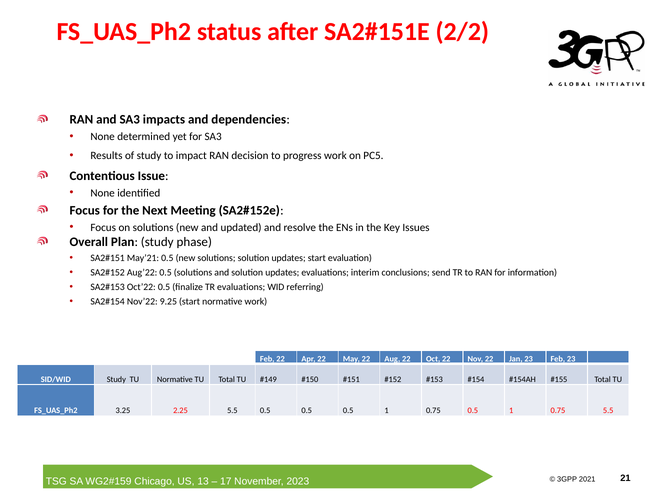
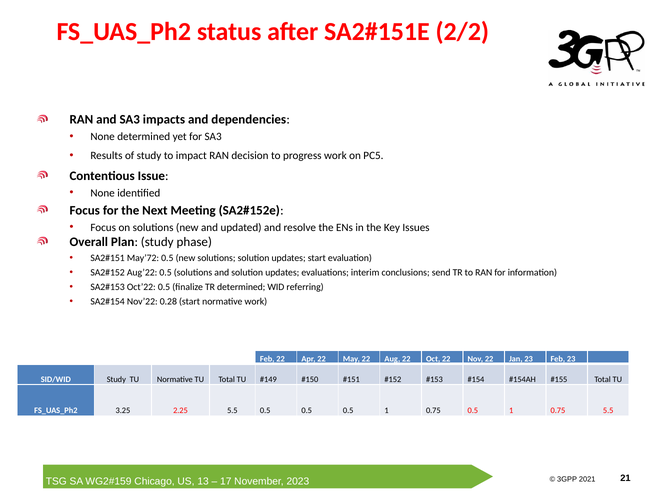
May’21: May’21 -> May’72
TR evaluations: evaluations -> determined
9.25: 9.25 -> 0.28
